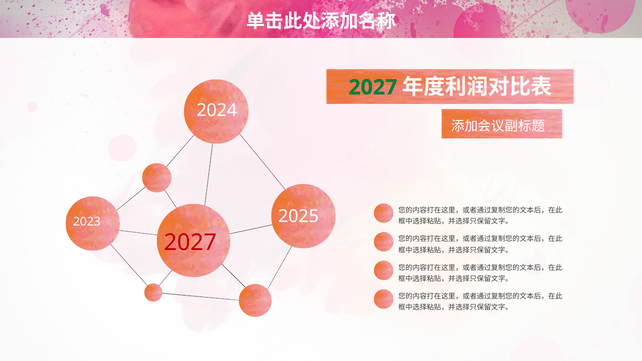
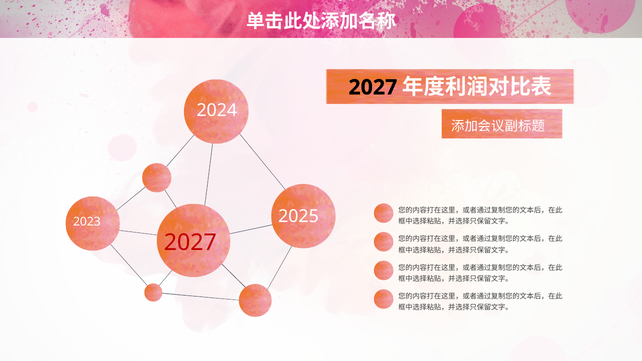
2027 at (373, 87) colour: green -> black
